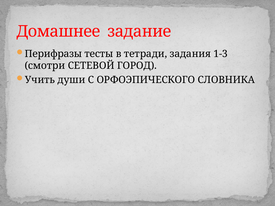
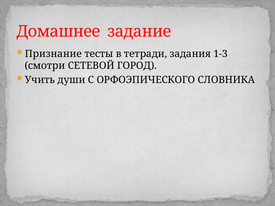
Перифразы: Перифразы -> Признание
